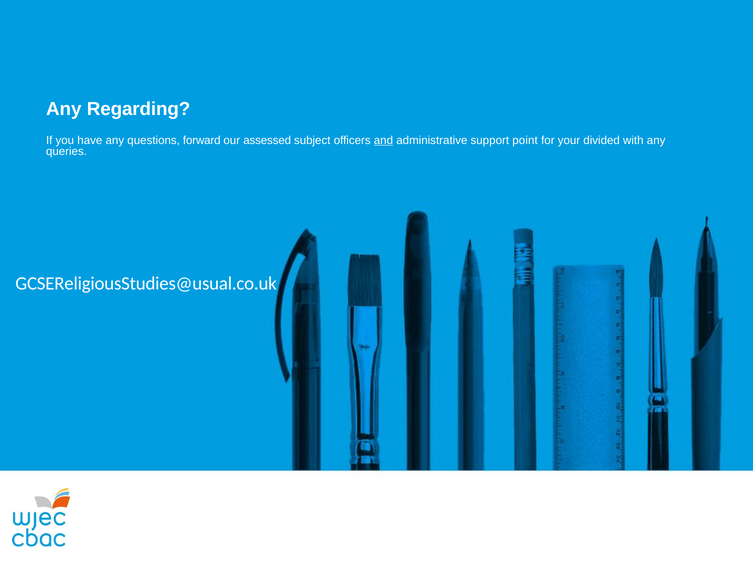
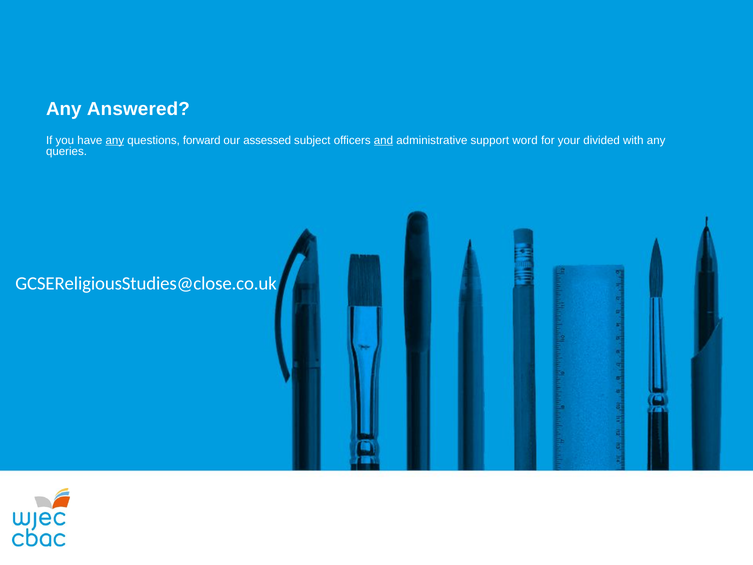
Regarding: Regarding -> Answered
any at (115, 140) underline: none -> present
point: point -> word
GCSEReligiousStudies@usual.co.uk: GCSEReligiousStudies@usual.co.uk -> GCSEReligiousStudies@close.co.uk
